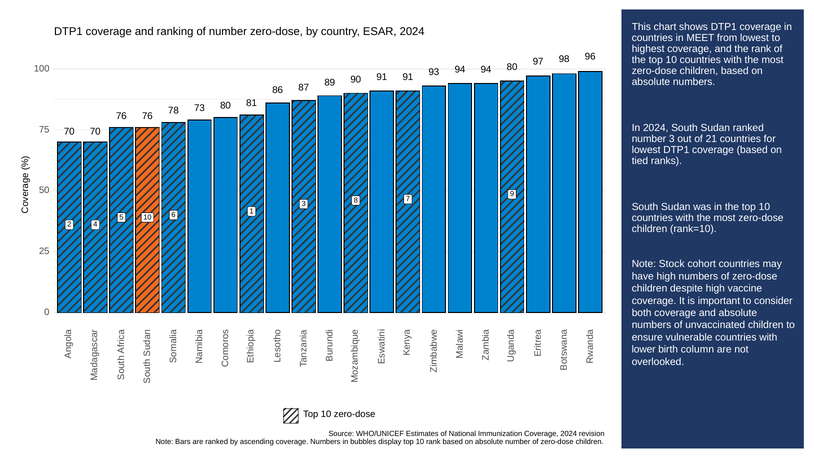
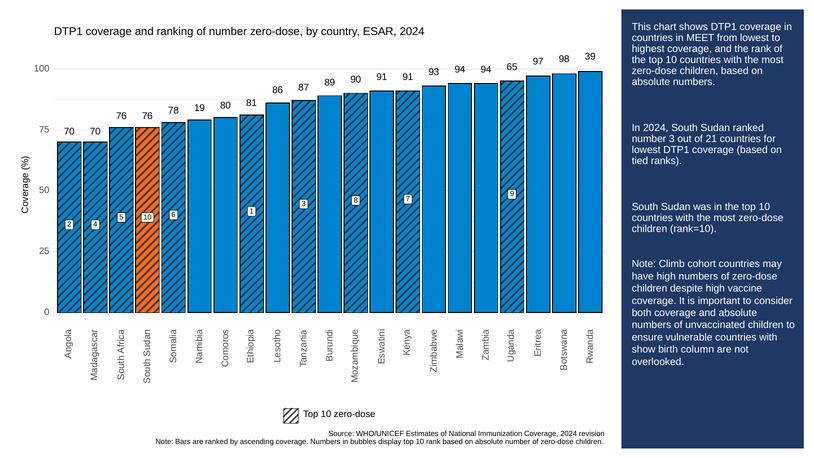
96: 96 -> 39
94 80: 80 -> 65
73: 73 -> 19
Stock: Stock -> Climb
lower: lower -> show
